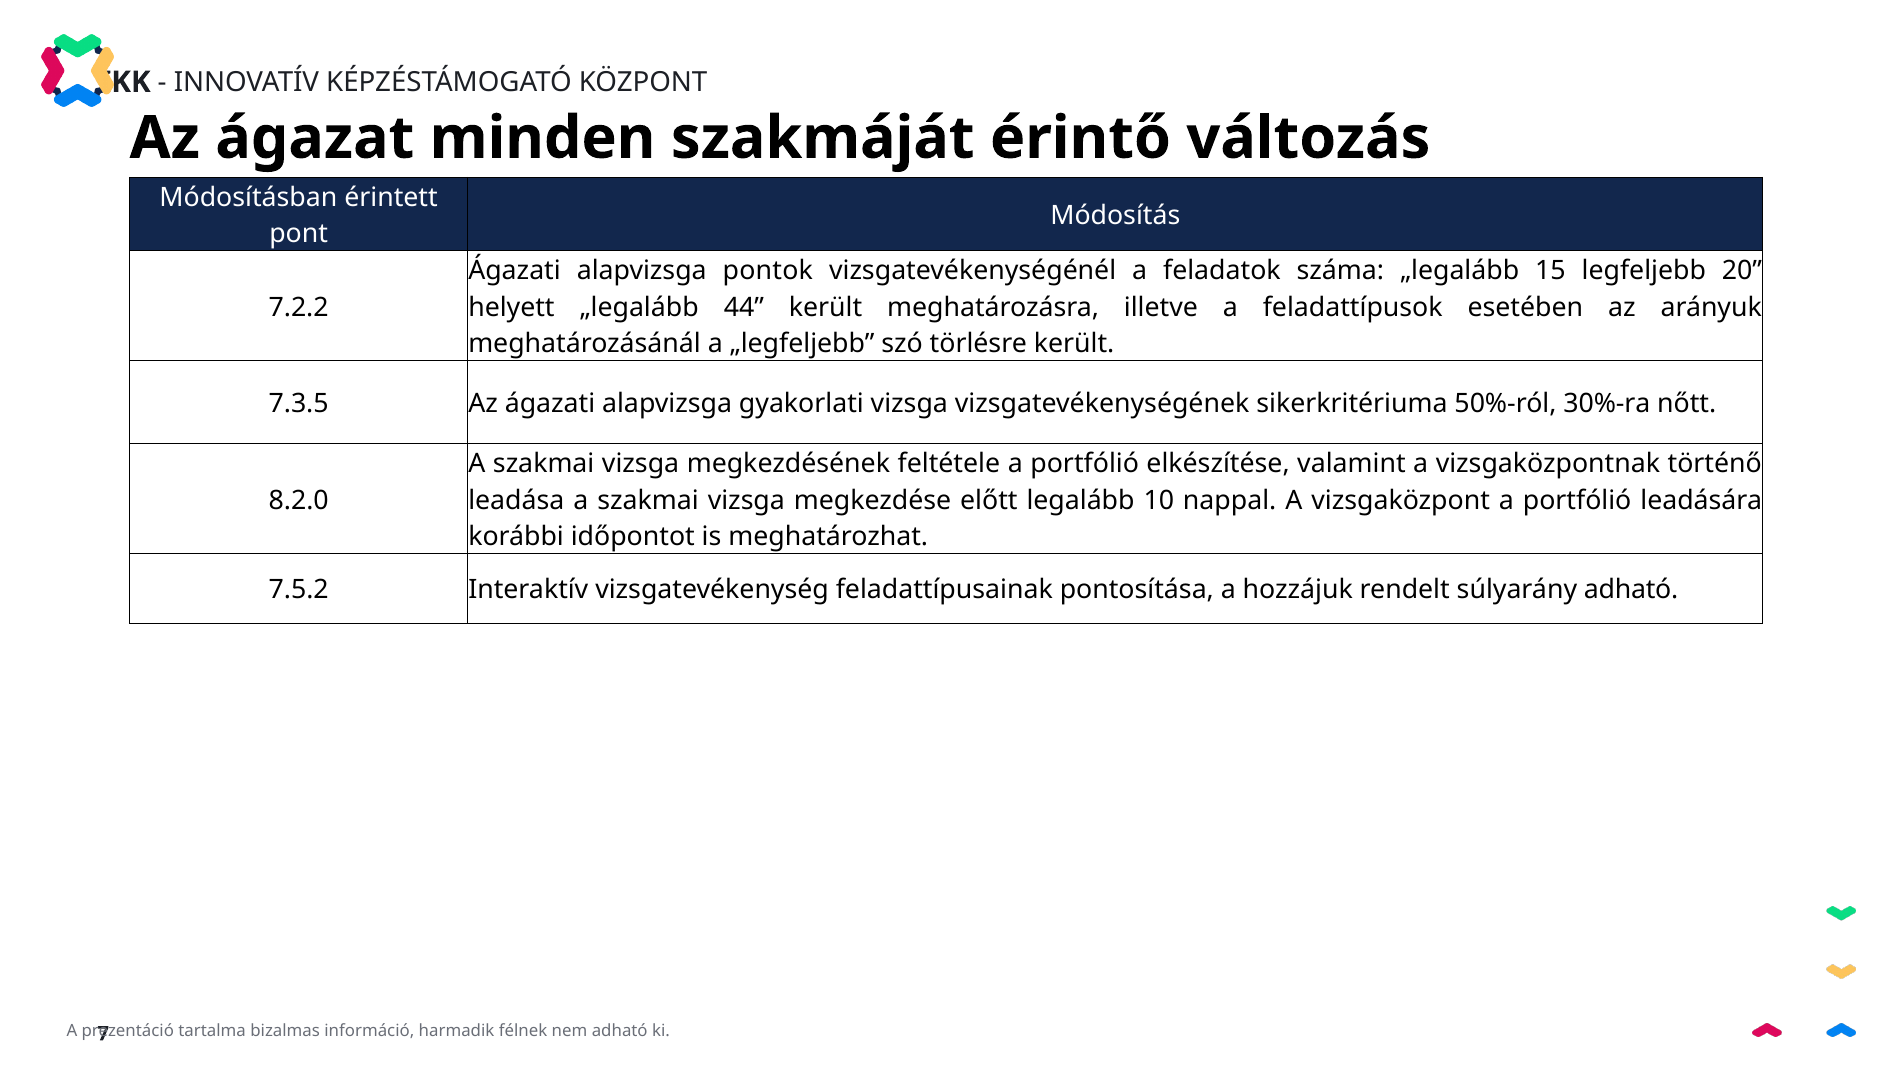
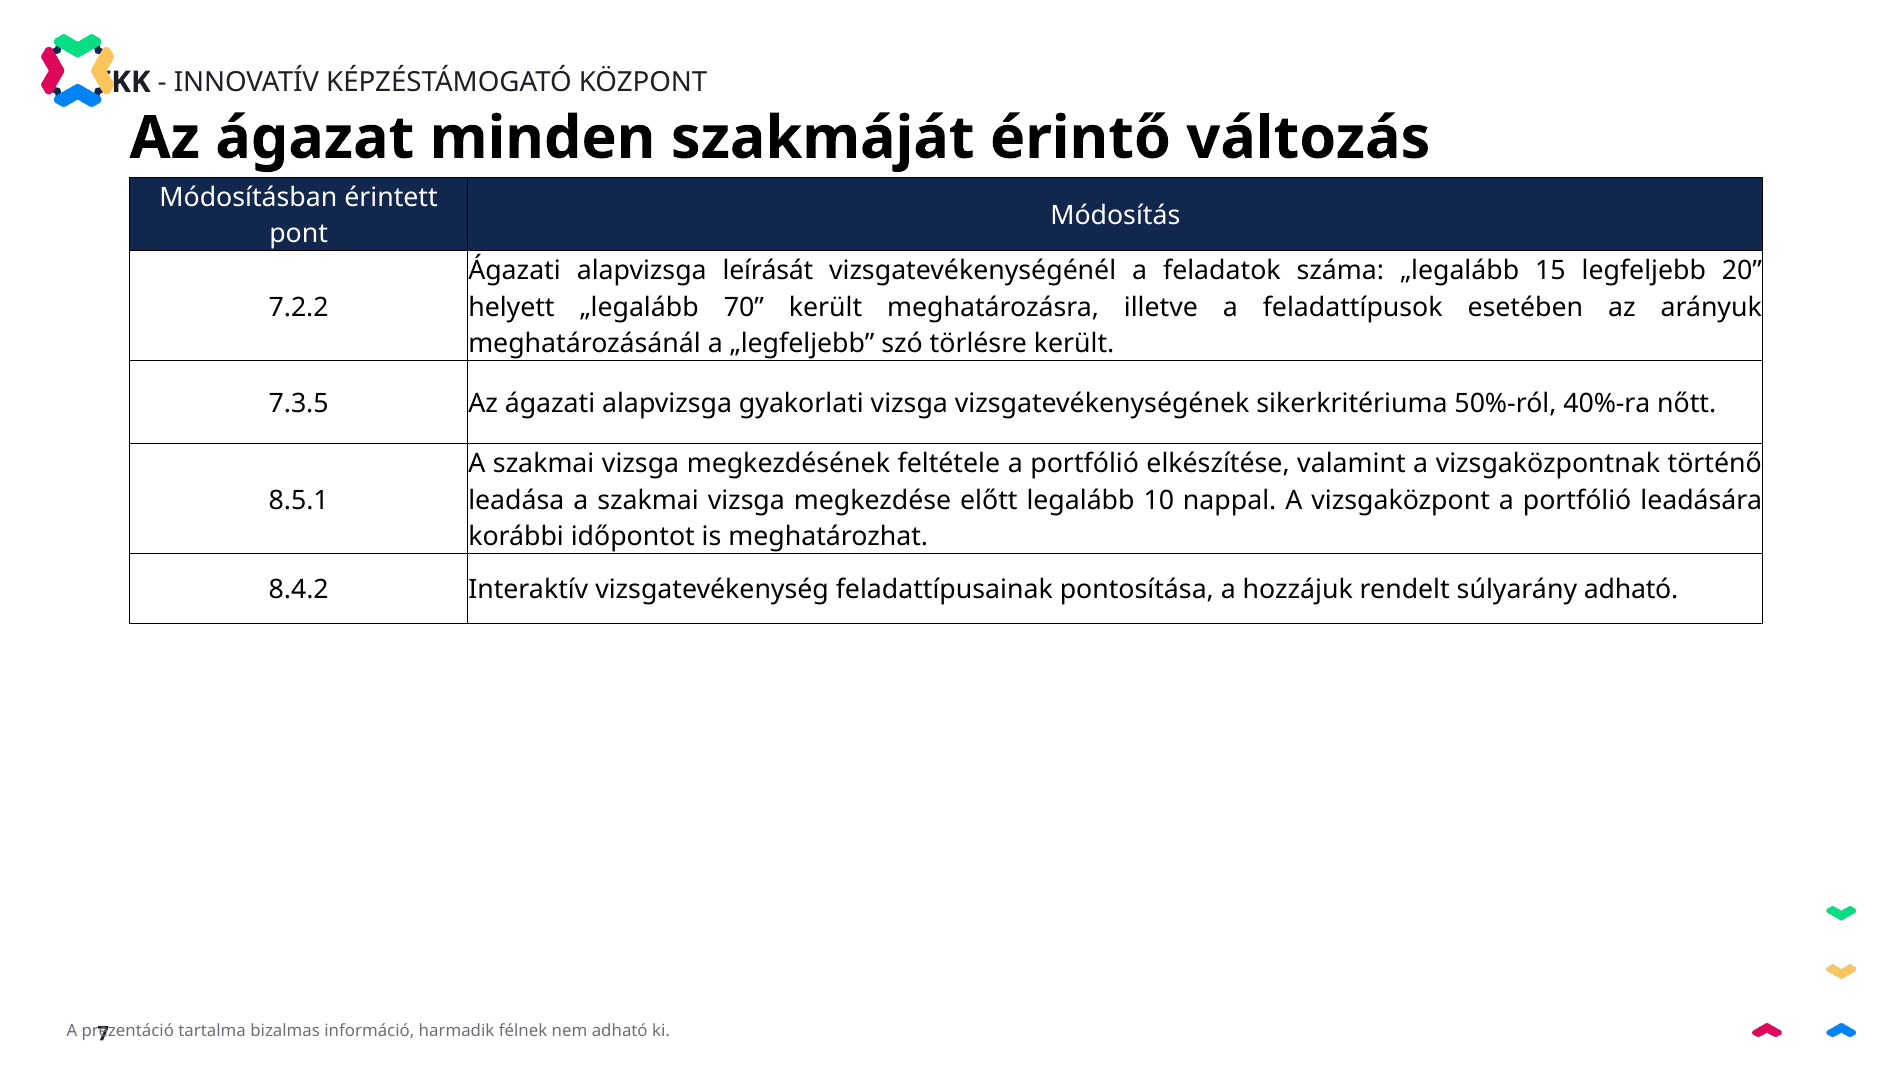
pontok: pontok -> leírását
44: 44 -> 70
30%-ra: 30%-ra -> 40%-ra
8.2.0: 8.2.0 -> 8.5.1
7.5.2: 7.5.2 -> 8.4.2
